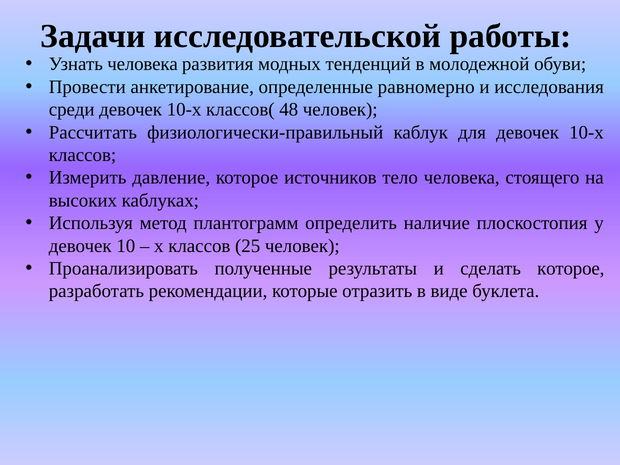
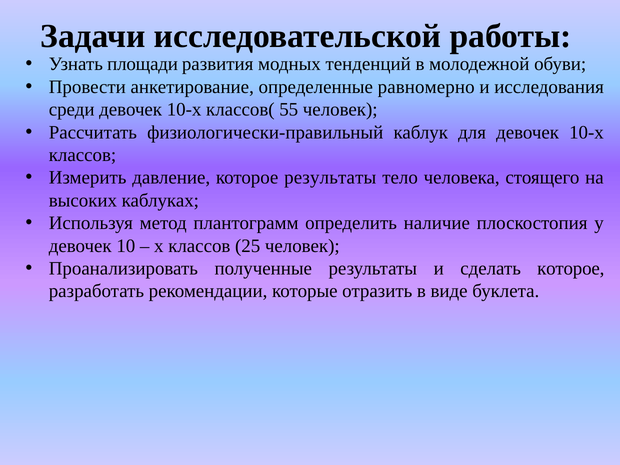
Узнать человека: человека -> площади
48: 48 -> 55
которое источников: источников -> результаты
